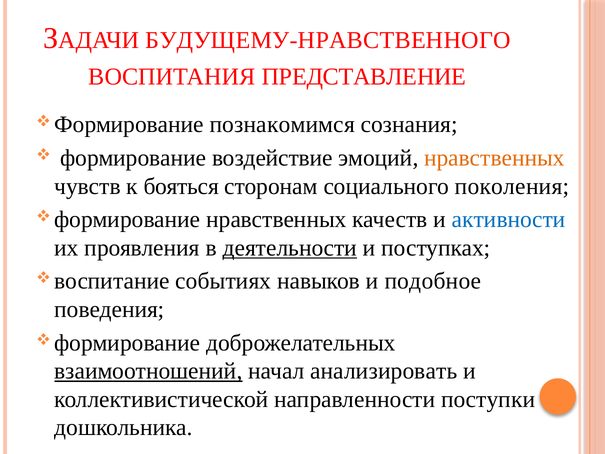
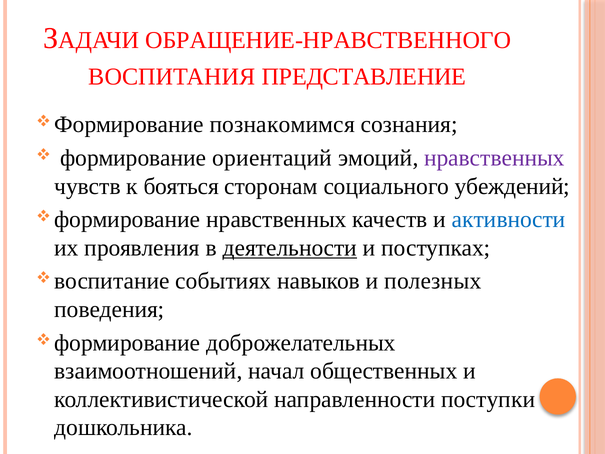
БУДУЩЕМУ-НРАВСТВЕННОГО: БУДУЩЕМУ-НРАВСТВЕННОГО -> ОБРАЩЕНИЕ-НРАВСТВЕННОГО
воздействие: воздействие -> ориентаций
нравственных at (494, 158) colour: orange -> purple
поколения: поколения -> убеждений
подобное: подобное -> полезных
взаимоотношений underline: present -> none
анализировать: анализировать -> общественных
